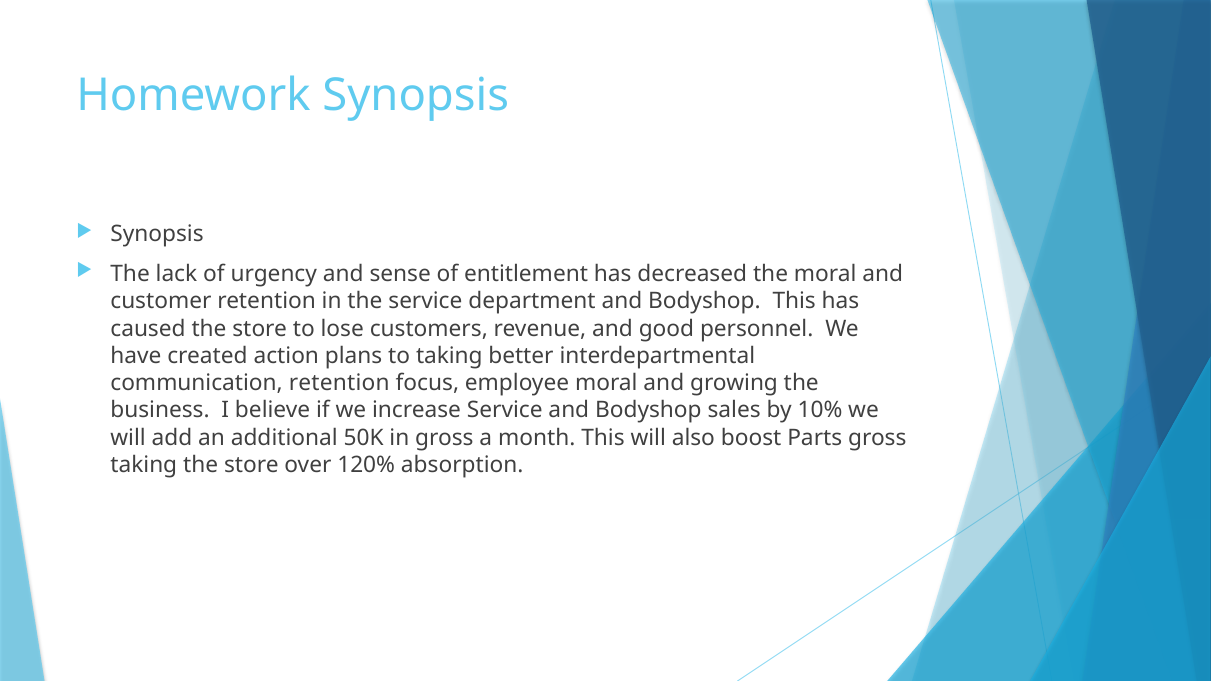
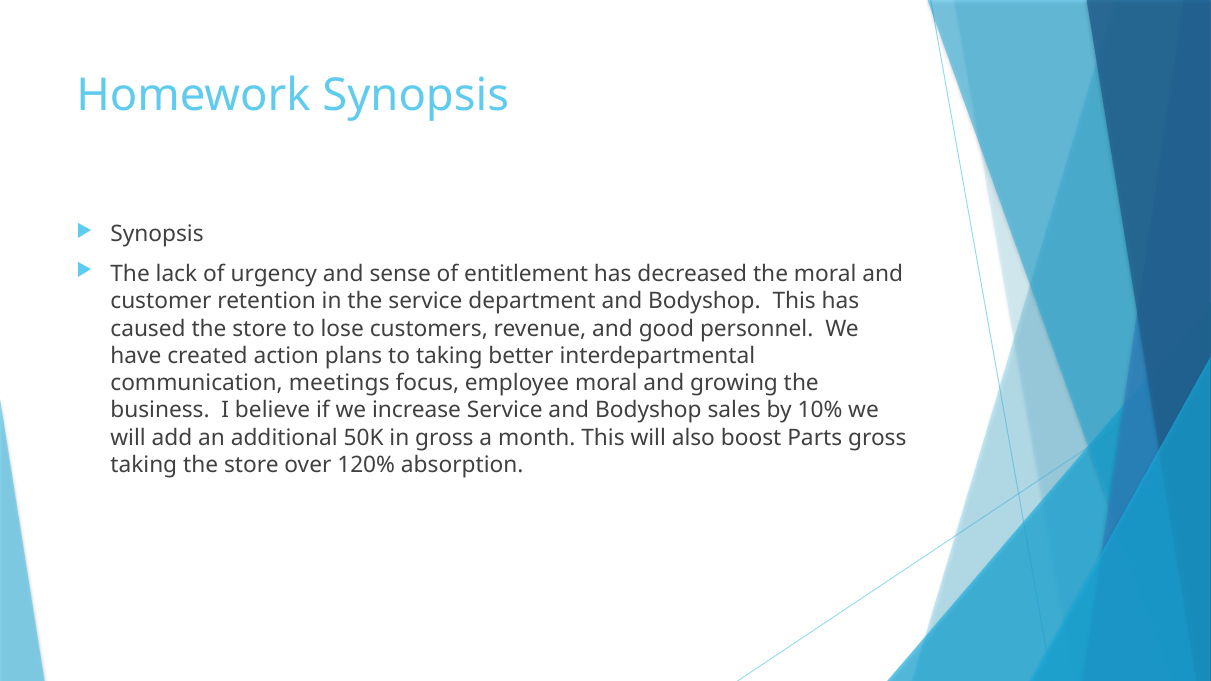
communication retention: retention -> meetings
